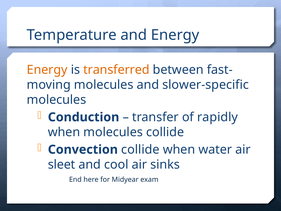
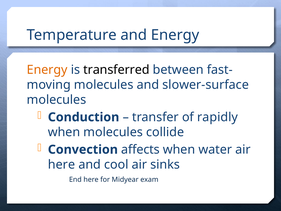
transferred colour: orange -> black
slower-specific: slower-specific -> slower-surface
Convection collide: collide -> affects
sleet at (62, 164): sleet -> here
